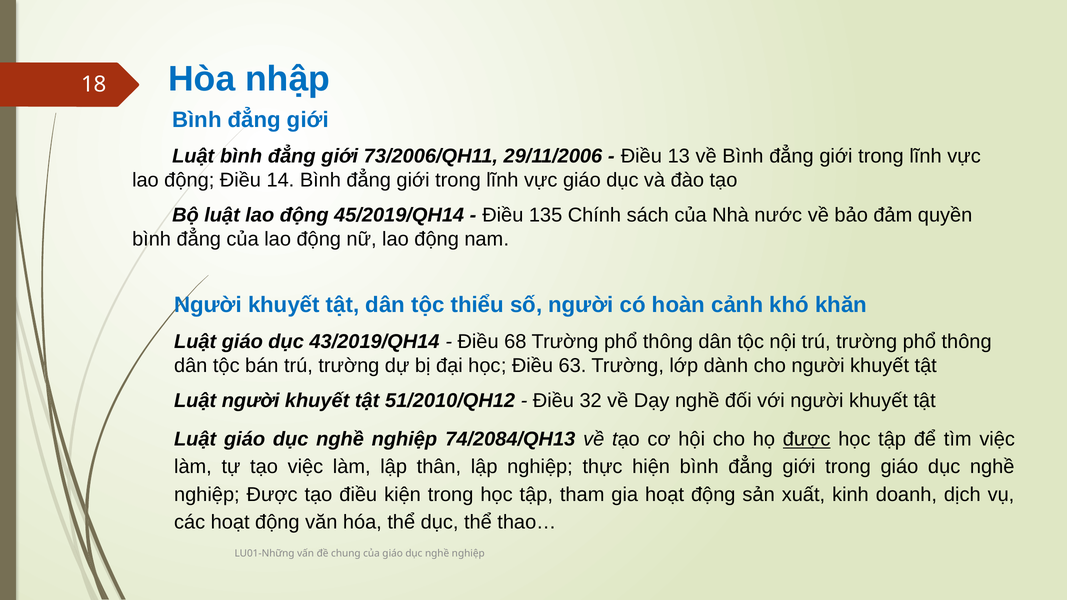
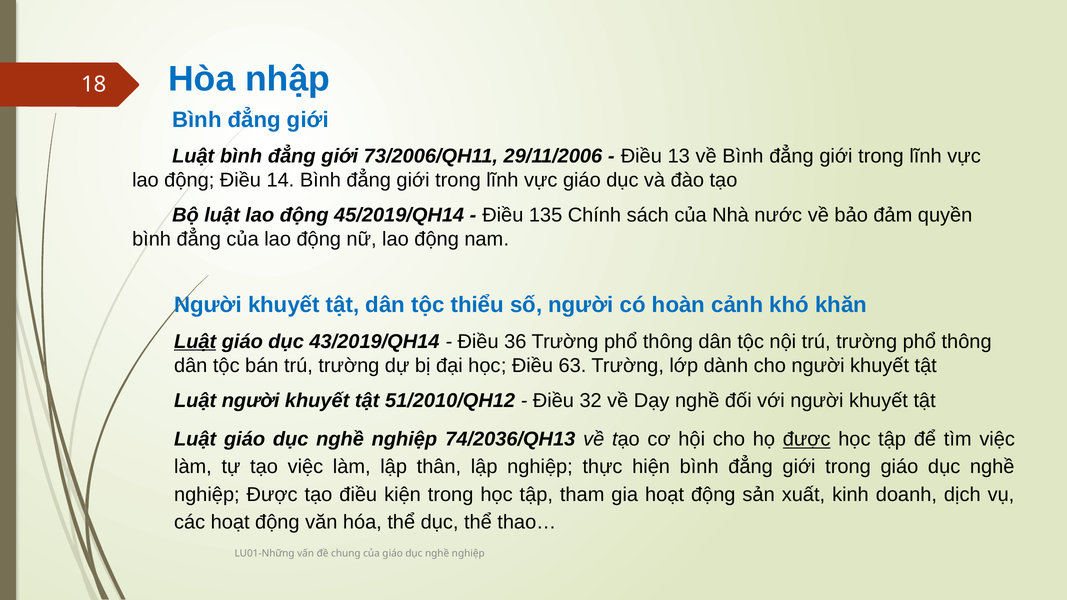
Luật at (195, 342) underline: none -> present
68: 68 -> 36
74/2084/QH13: 74/2084/QH13 -> 74/2036/QH13
